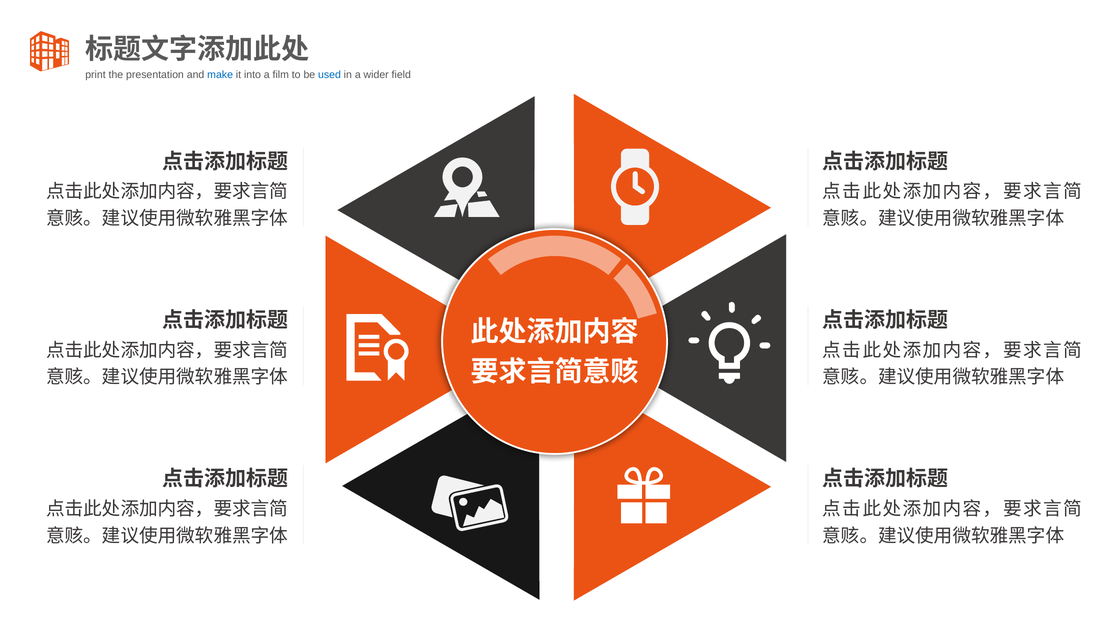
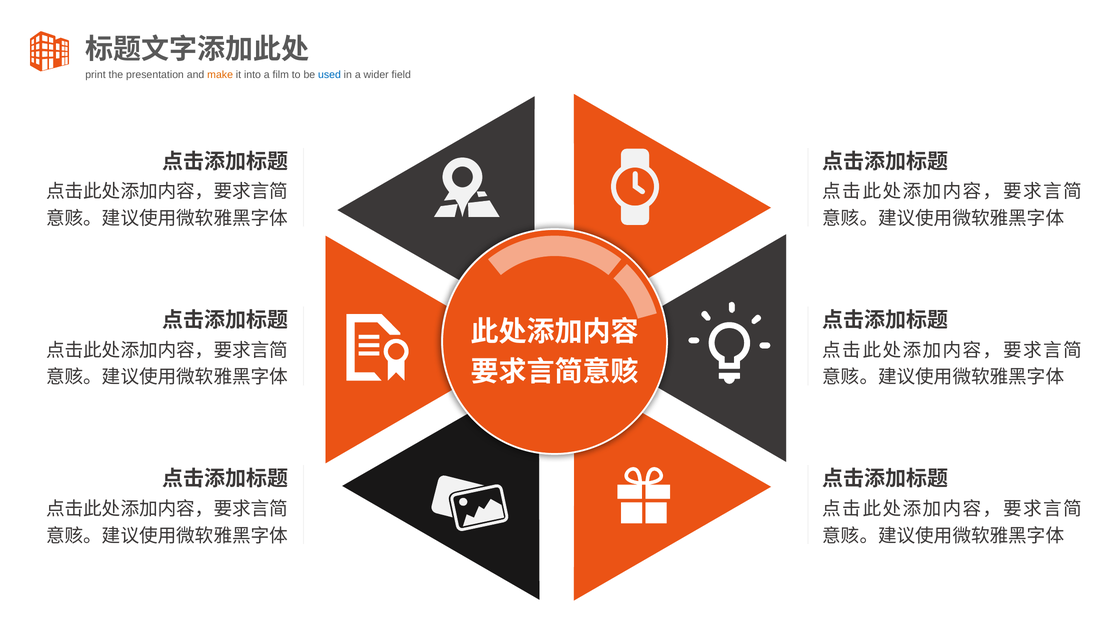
make colour: blue -> orange
